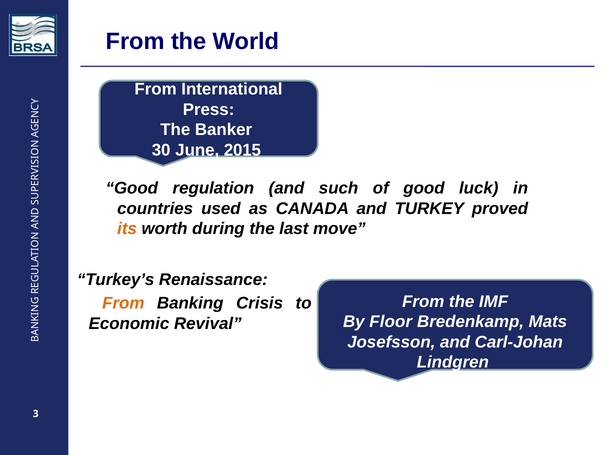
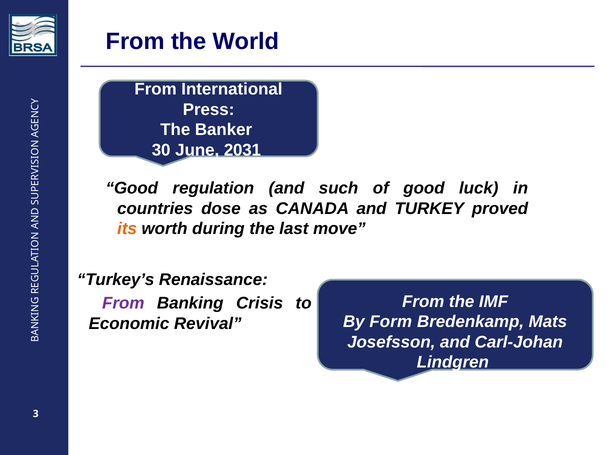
2015: 2015 -> 2031
used: used -> dose
From at (123, 303) colour: orange -> purple
Floor: Floor -> Form
